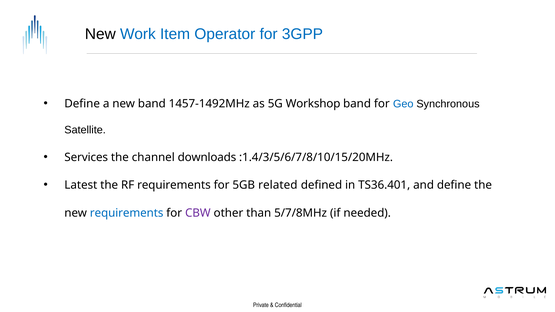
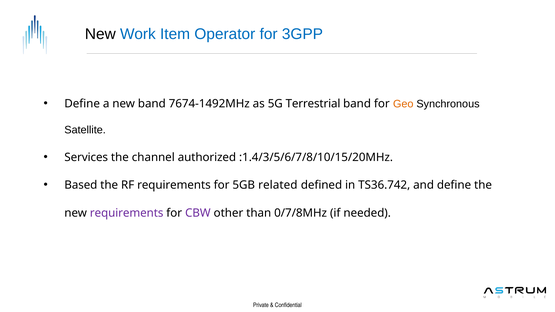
1457-1492MHz: 1457-1492MHz -> 7674-1492MHz
Workshop: Workshop -> Terrestrial
Geo colour: blue -> orange
downloads: downloads -> authorized
Latest: Latest -> Based
TS36.401: TS36.401 -> TS36.742
requirements at (127, 213) colour: blue -> purple
5/7/8MHz: 5/7/8MHz -> 0/7/8MHz
